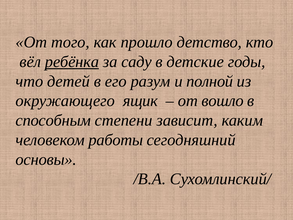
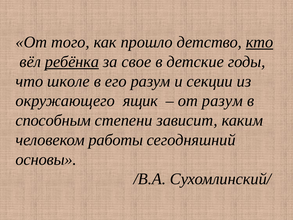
кто underline: none -> present
саду: саду -> свое
детей: детей -> школе
полной: полной -> секции
от вошло: вошло -> разум
